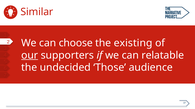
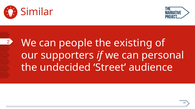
choose: choose -> people
our underline: present -> none
relatable: relatable -> personal
Those: Those -> Street
